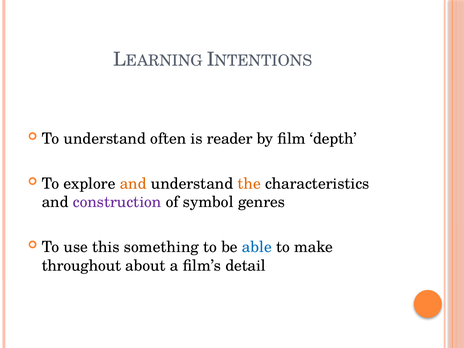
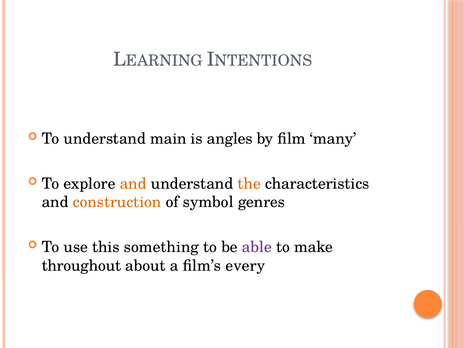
often: often -> main
reader: reader -> angles
depth: depth -> many
construction colour: purple -> orange
able colour: blue -> purple
detail: detail -> every
